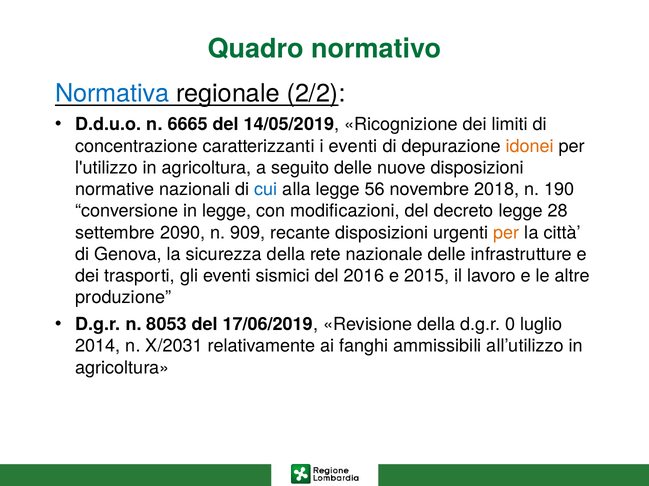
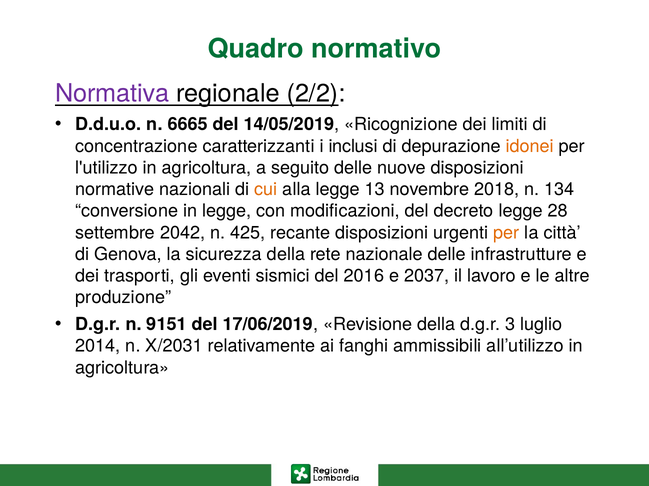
Normativa colour: blue -> purple
i eventi: eventi -> inclusi
cui colour: blue -> orange
56: 56 -> 13
190: 190 -> 134
2090: 2090 -> 2042
909: 909 -> 425
2015: 2015 -> 2037
8053: 8053 -> 9151
0: 0 -> 3
